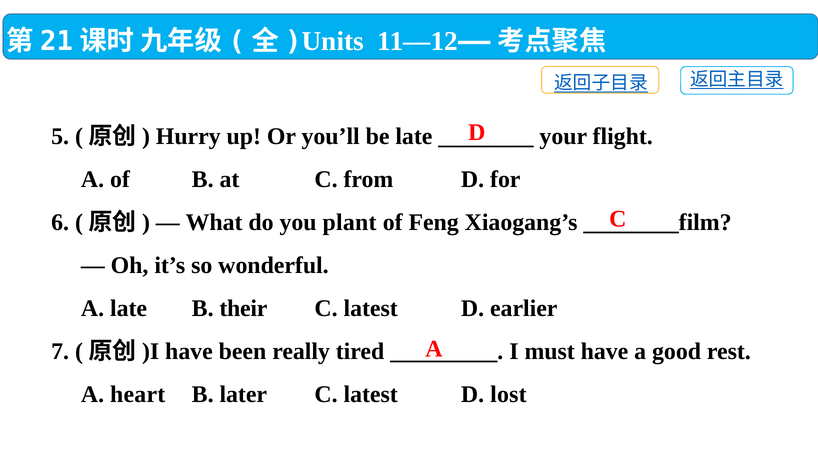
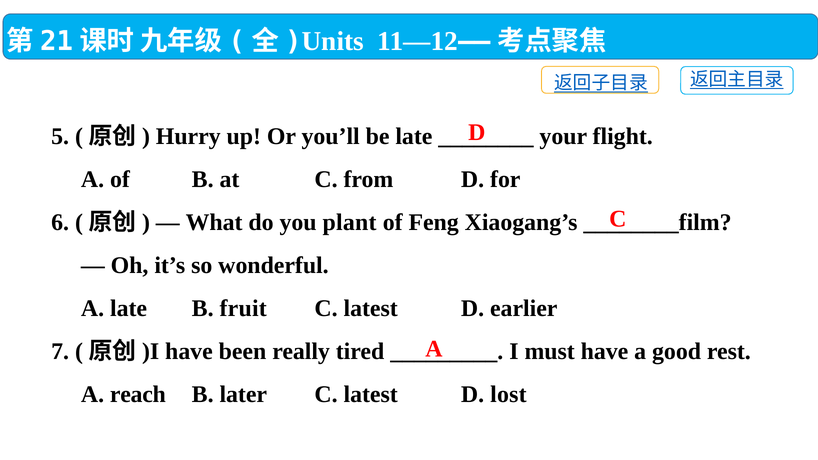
their: their -> fruit
heart: heart -> reach
